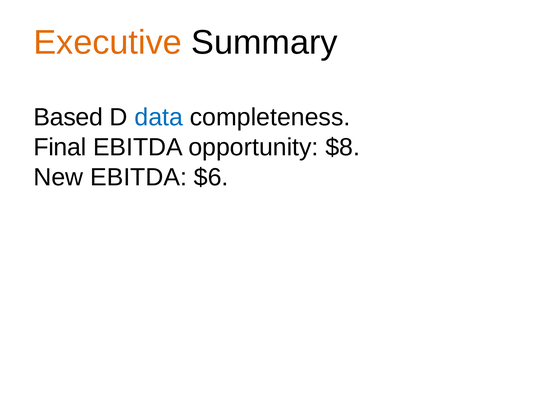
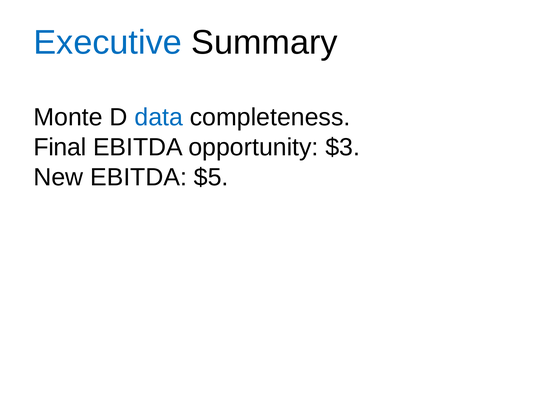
Executive colour: orange -> blue
Based: Based -> Monte
$8: $8 -> $3
$6: $6 -> $5
